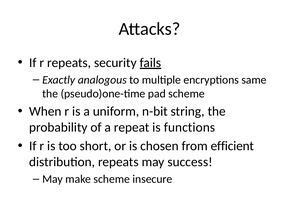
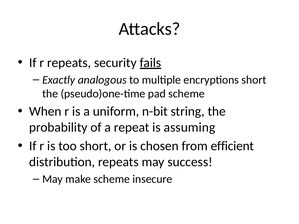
encryptions same: same -> short
functions: functions -> assuming
